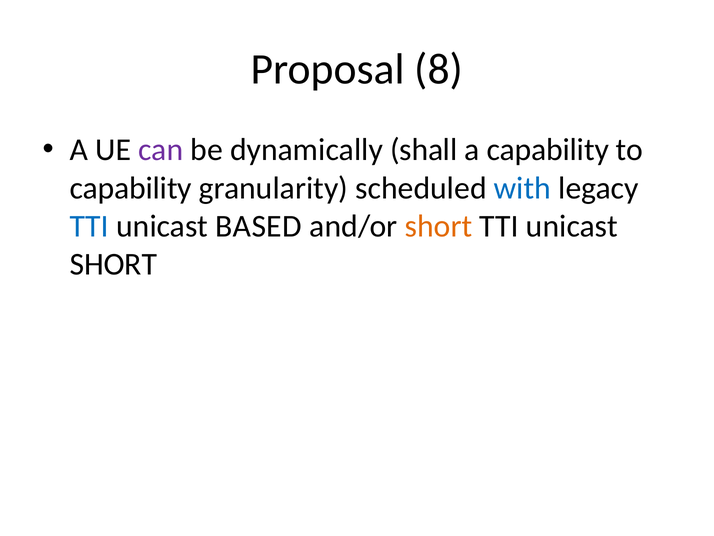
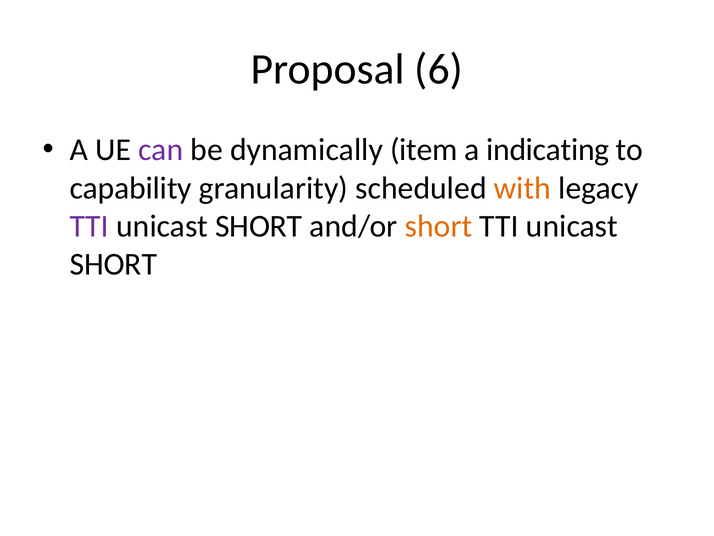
8: 8 -> 6
shall: shall -> item
a capability: capability -> indicating
with colour: blue -> orange
TTI at (89, 226) colour: blue -> purple
BASED at (259, 226): BASED -> SHORT
